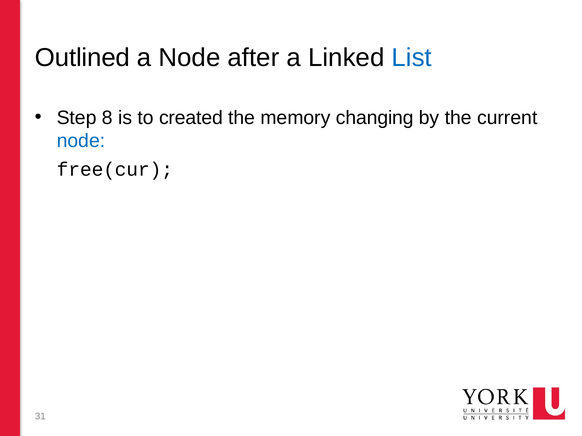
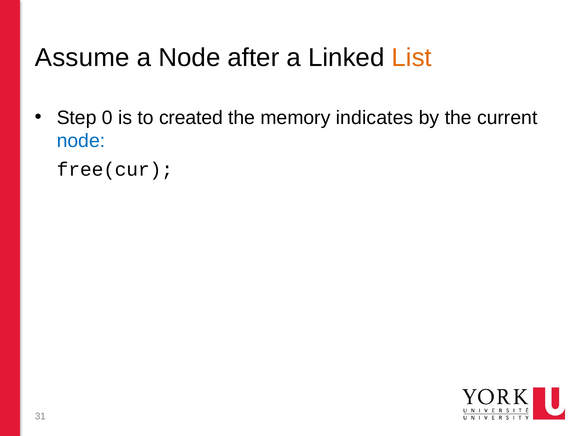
Outlined: Outlined -> Assume
List colour: blue -> orange
8: 8 -> 0
changing: changing -> indicates
